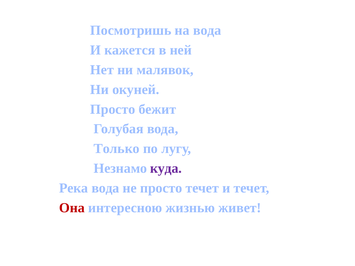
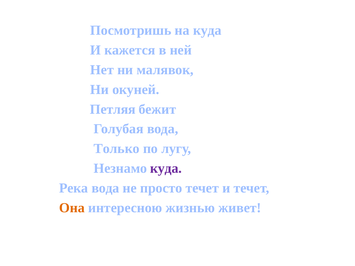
на вода: вода -> куда
Просто at (113, 109): Просто -> Петляя
Она colour: red -> orange
